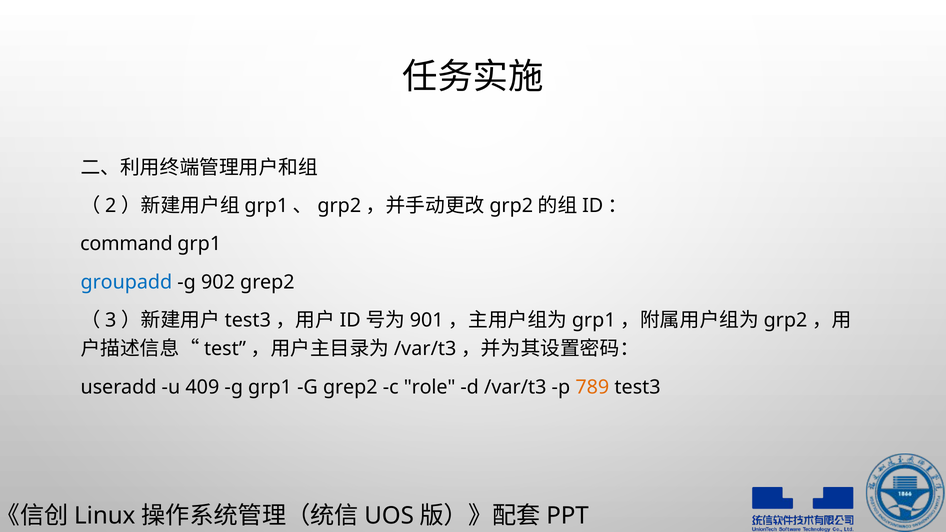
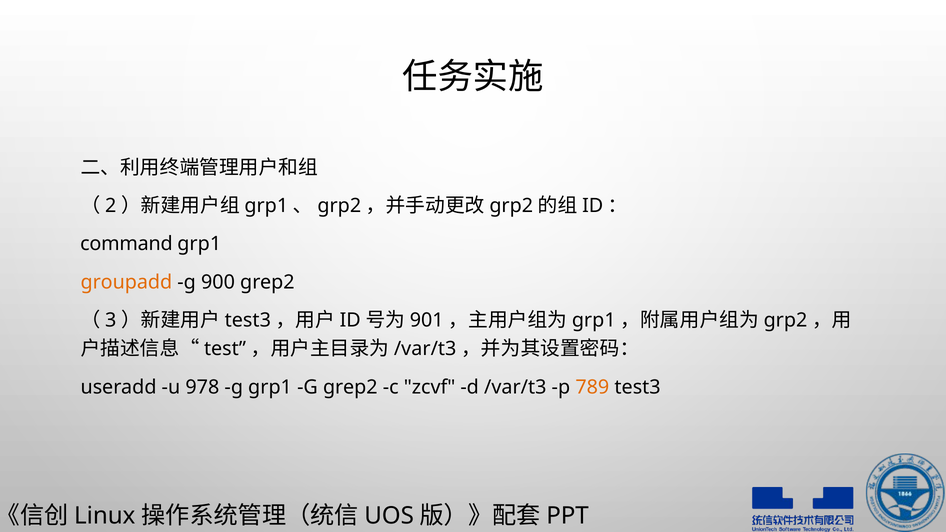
groupadd colour: blue -> orange
902: 902 -> 900
409: 409 -> 978
role: role -> zcvf
